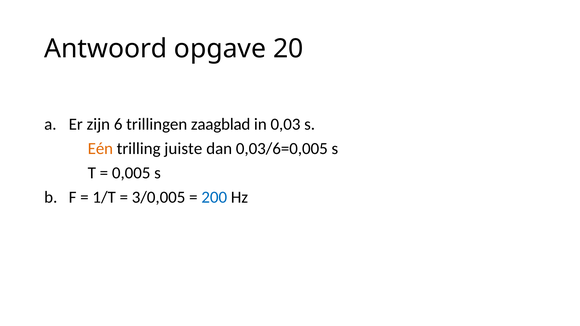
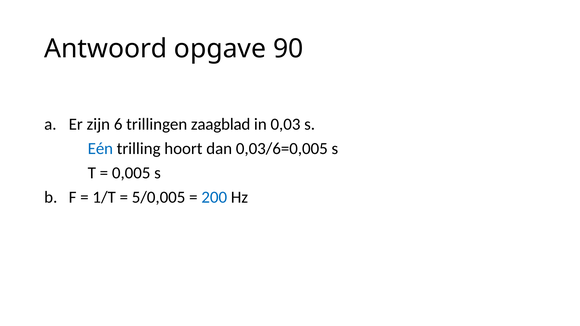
20: 20 -> 90
Eén colour: orange -> blue
juiste: juiste -> hoort
3/0,005: 3/0,005 -> 5/0,005
